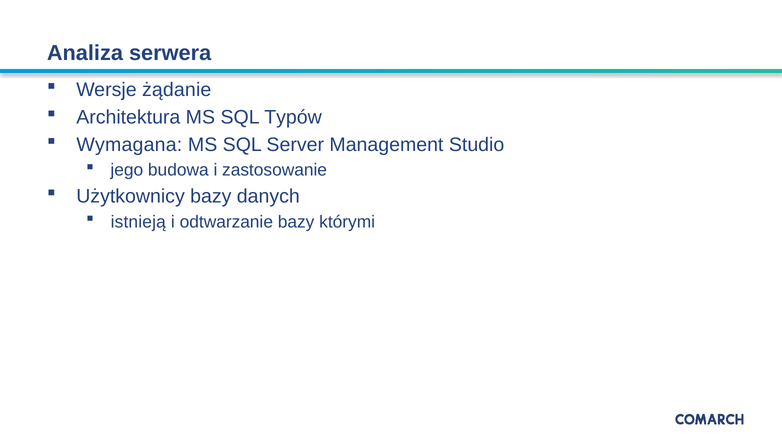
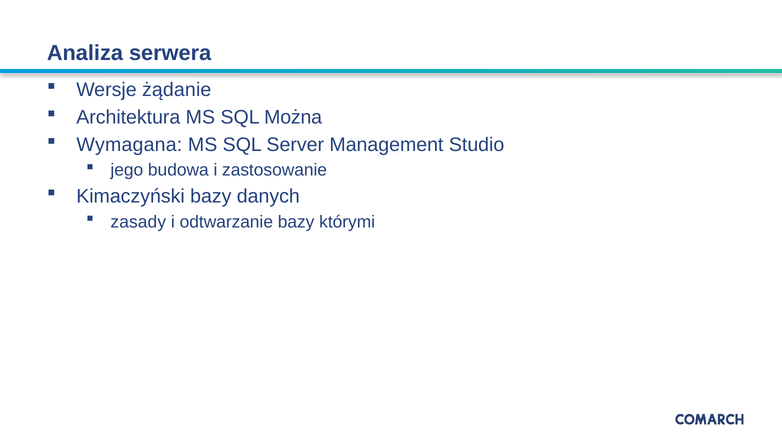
Typów: Typów -> Można
Użytkownicy: Użytkownicy -> Kimaczyński
istnieją: istnieją -> zasady
